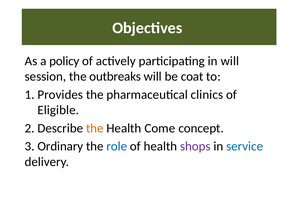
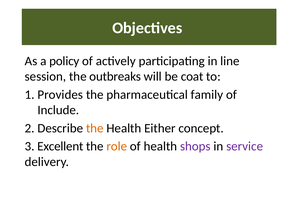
in will: will -> line
clinics: clinics -> family
Eligible: Eligible -> Include
Come: Come -> Either
Ordinary: Ordinary -> Excellent
role colour: blue -> orange
service colour: blue -> purple
